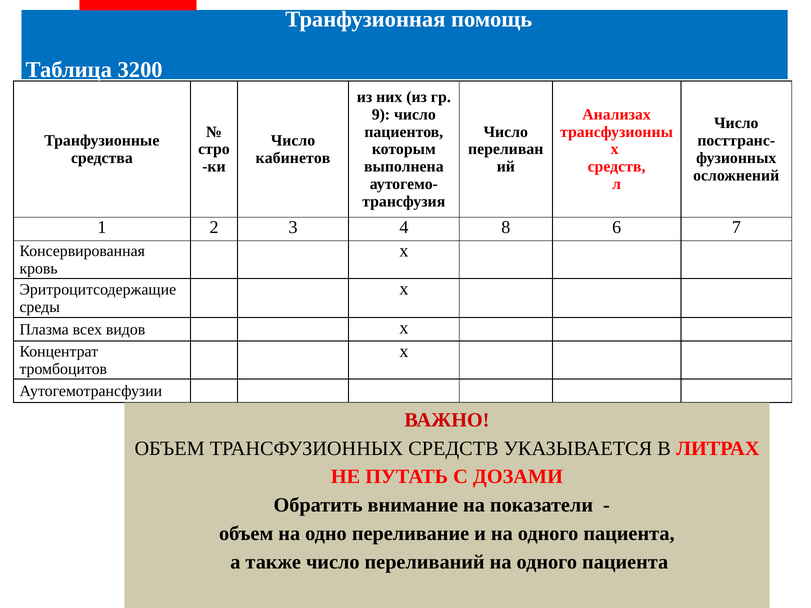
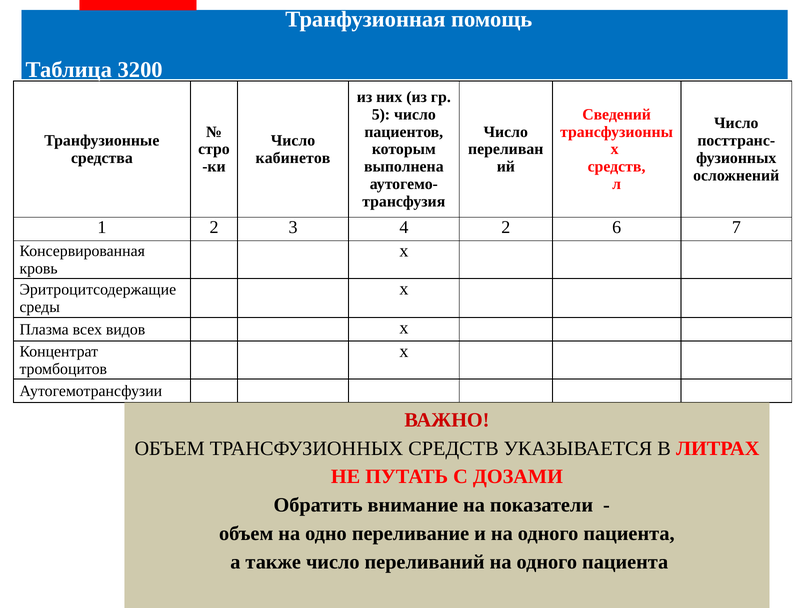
9: 9 -> 5
Анализах: Анализах -> Сведений
4 8: 8 -> 2
